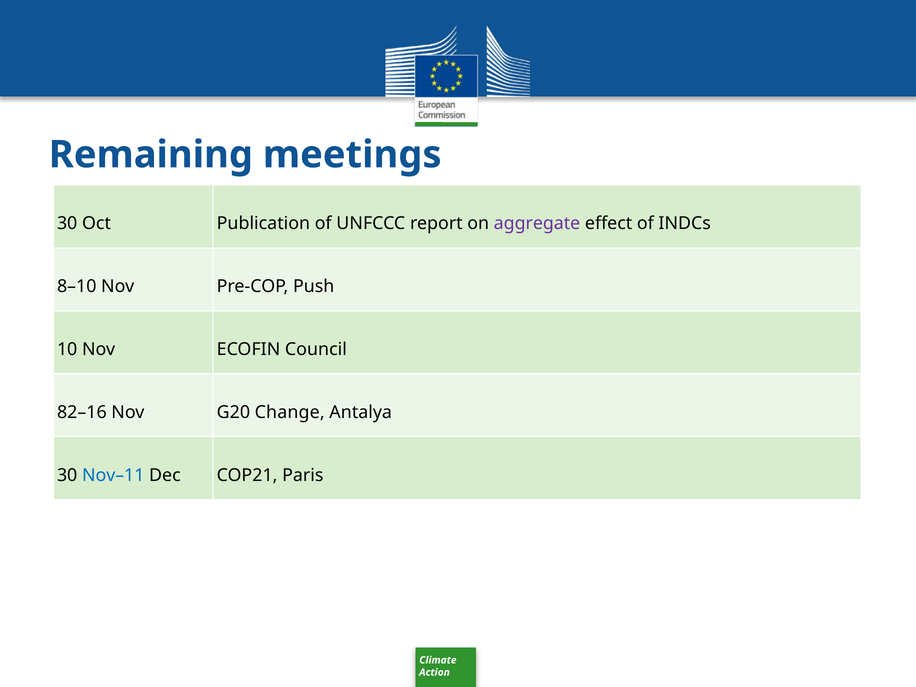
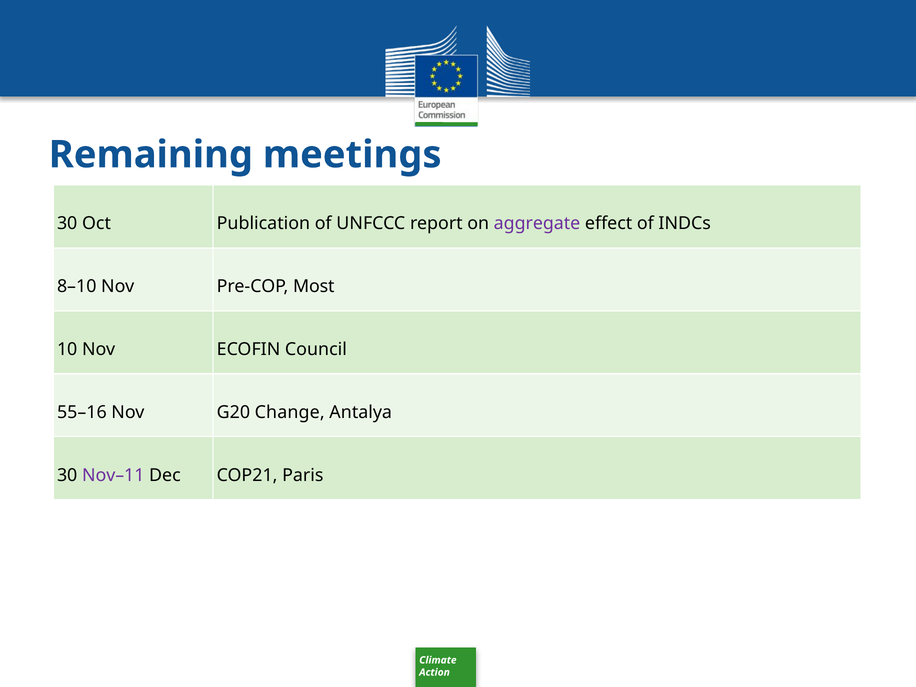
Push: Push -> Most
82–16: 82–16 -> 55–16
Nov–11 colour: blue -> purple
